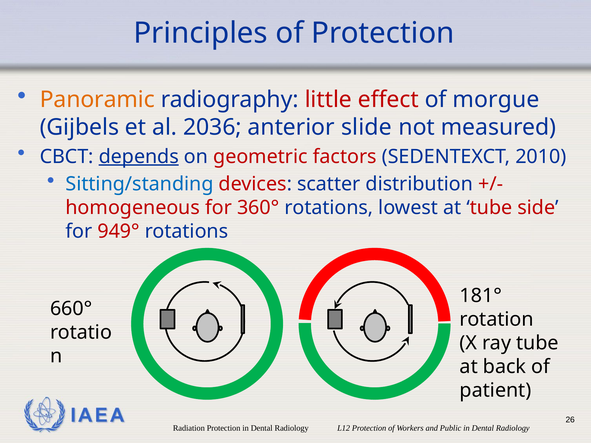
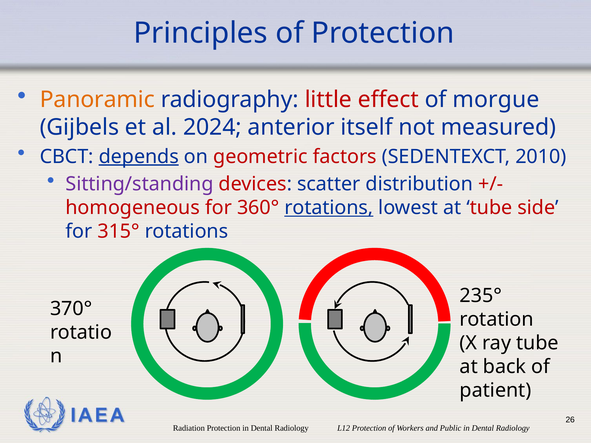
2036: 2036 -> 2024
slide: slide -> itself
Sitting/standing colour: blue -> purple
rotations at (329, 208) underline: none -> present
949°: 949° -> 315°
181°: 181° -> 235°
660°: 660° -> 370°
